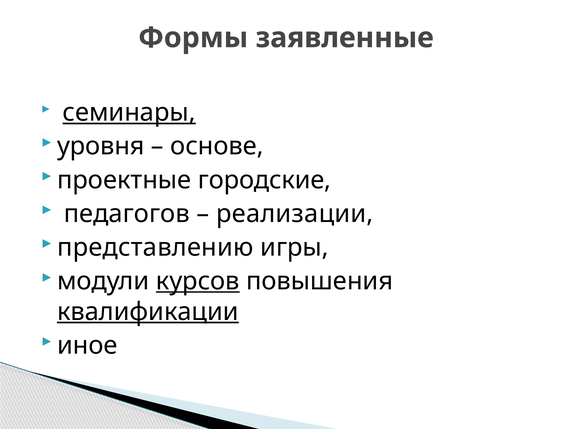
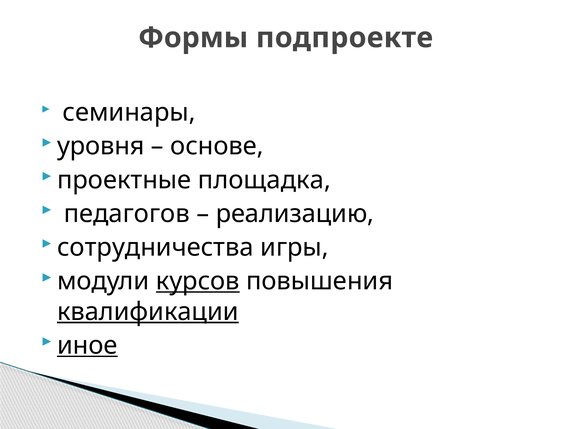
заявленные: заявленные -> подпроекте
семинары underline: present -> none
городские: городские -> площадка
реализации: реализации -> реализацию
представлению: представлению -> сотрудничества
иное underline: none -> present
